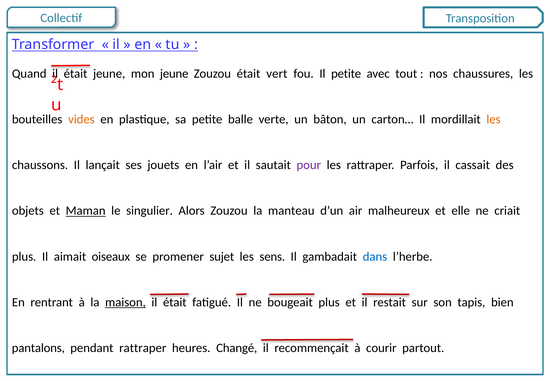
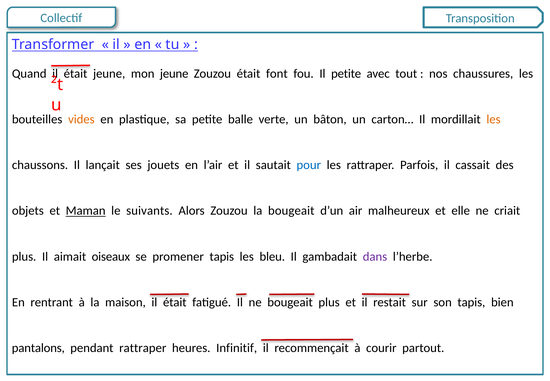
vert: vert -> font
pour colour: purple -> blue
singulier: singulier -> suivants
la manteau: manteau -> bougeait
promener sujet: sujet -> tapis
sens: sens -> bleu
dans colour: blue -> purple
maison underline: present -> none
Changé: Changé -> Infinitif
